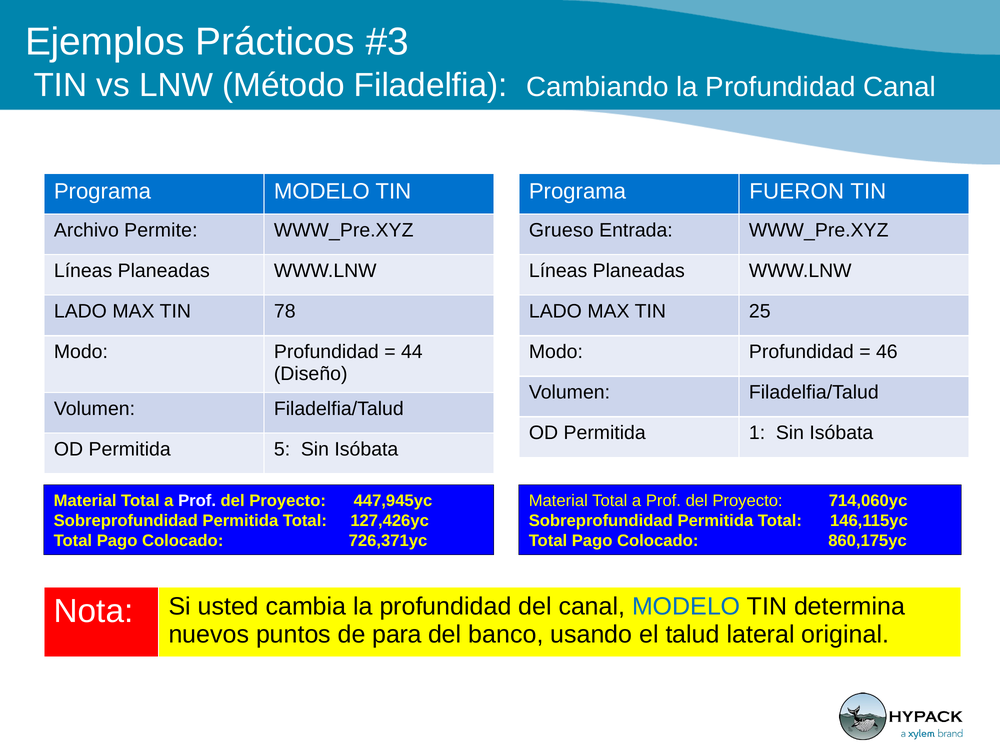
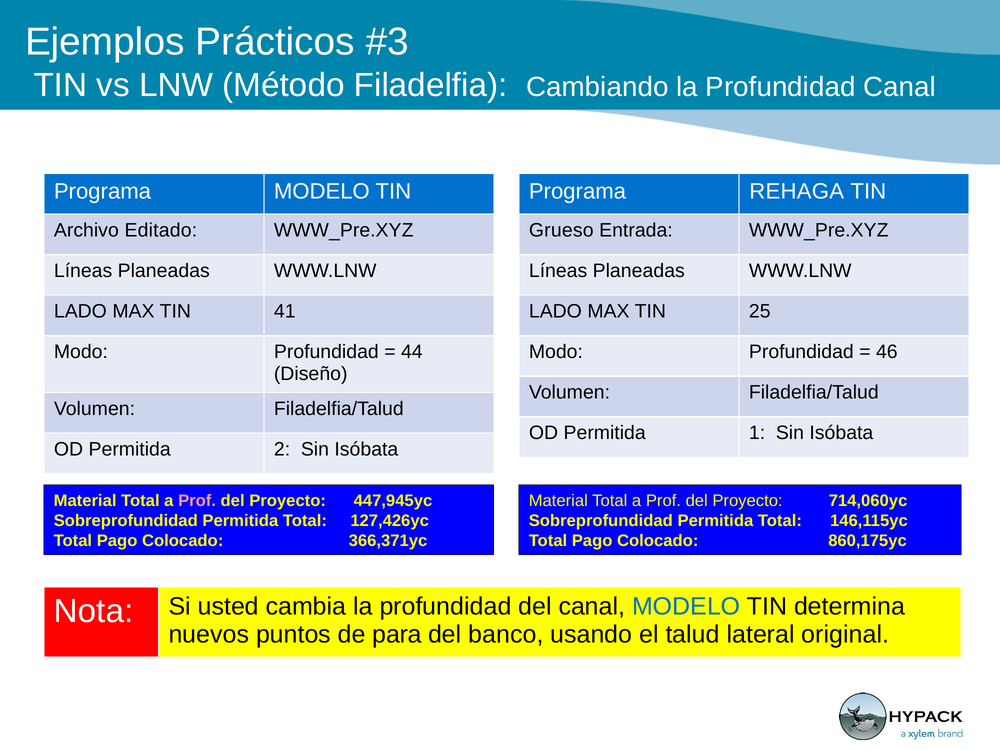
FUERON: FUERON -> REHAGA
Permite: Permite -> Editado
78: 78 -> 41
5: 5 -> 2
Prof at (197, 501) colour: white -> pink
726,371yc: 726,371yc -> 366,371yc
